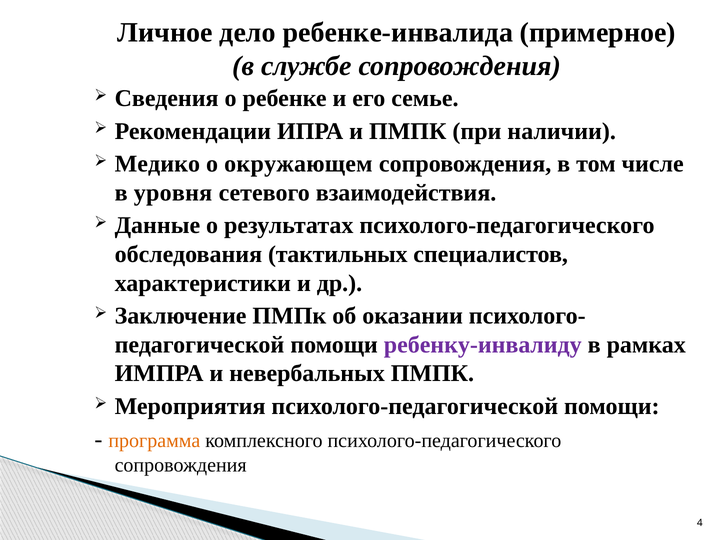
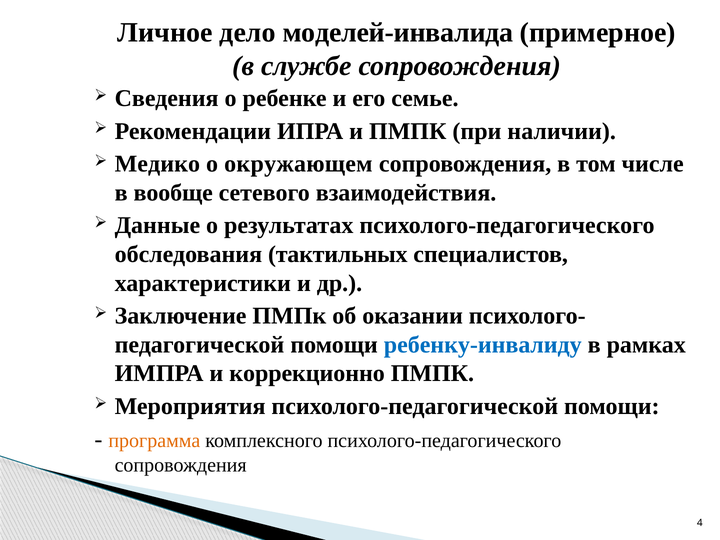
ребенке-инвалида: ребенке-инвалида -> моделей-инвалида
уровня: уровня -> вообще
ребенку-инвалиду colour: purple -> blue
невербальных: невербальных -> коррекционно
